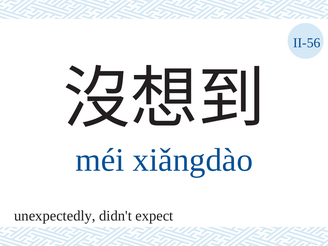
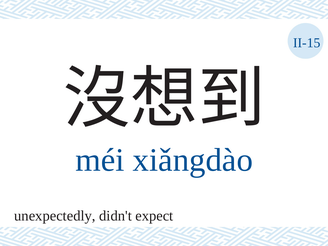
II-56: II-56 -> II-15
